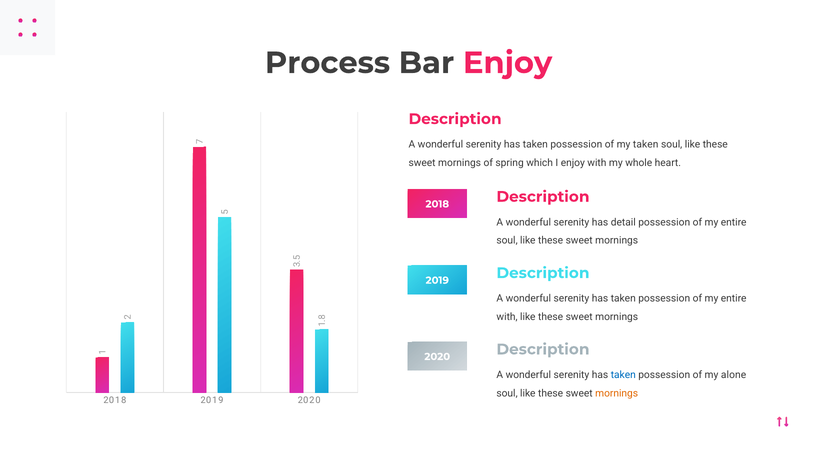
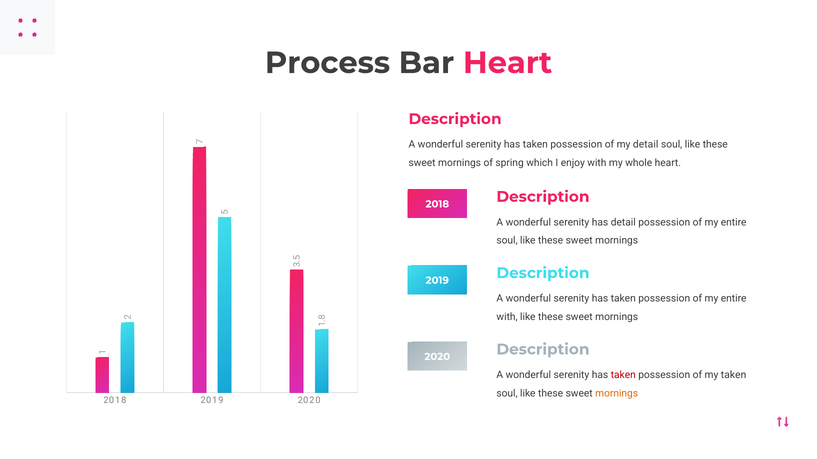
Bar Enjoy: Enjoy -> Heart
my taken: taken -> detail
taken at (623, 375) colour: blue -> red
my alone: alone -> taken
